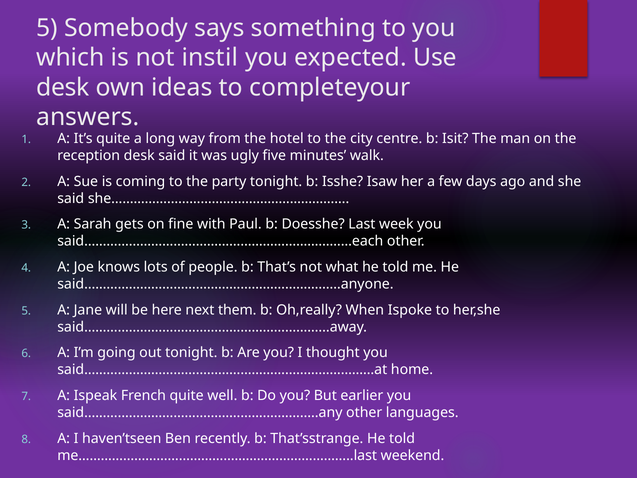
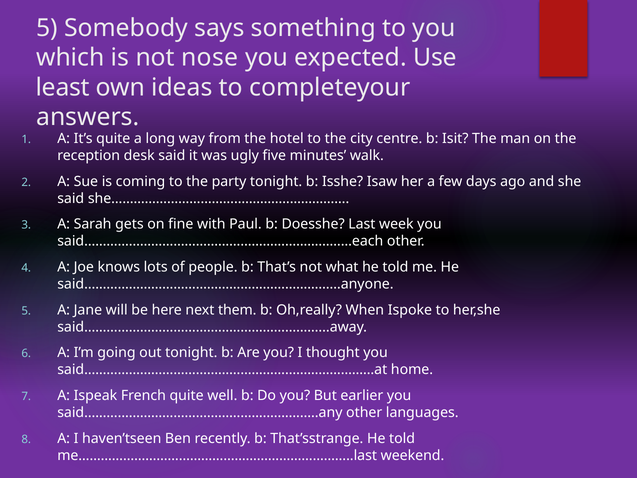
instil: instil -> nose
desk at (63, 87): desk -> least
